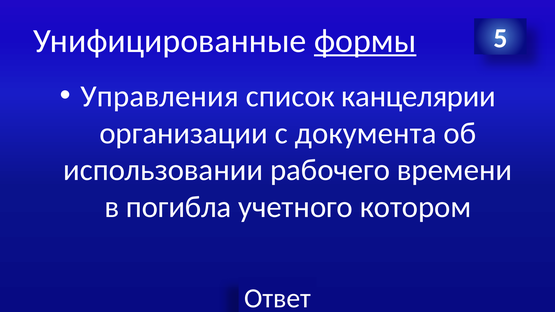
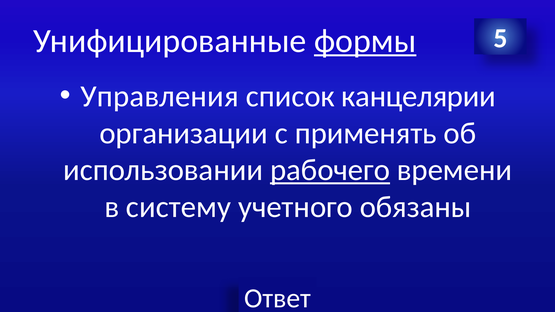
документа: документа -> применять
рабочего underline: none -> present
погибла: погибла -> систему
котором: котором -> обязаны
